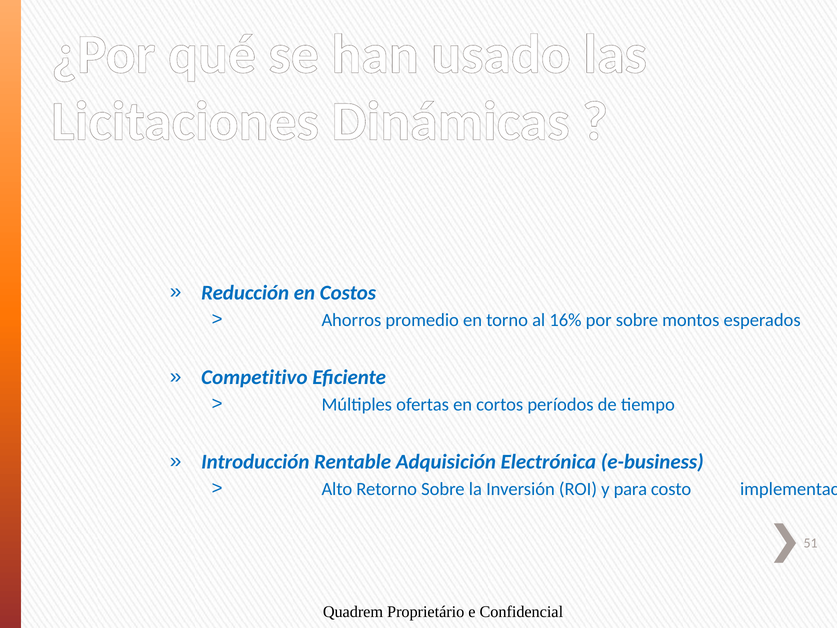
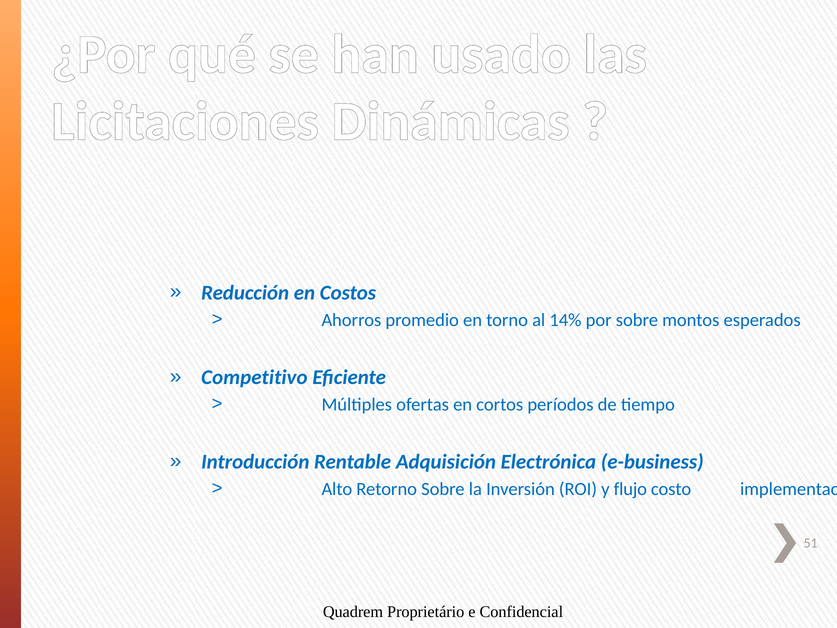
16%: 16% -> 14%
para: para -> flujo
